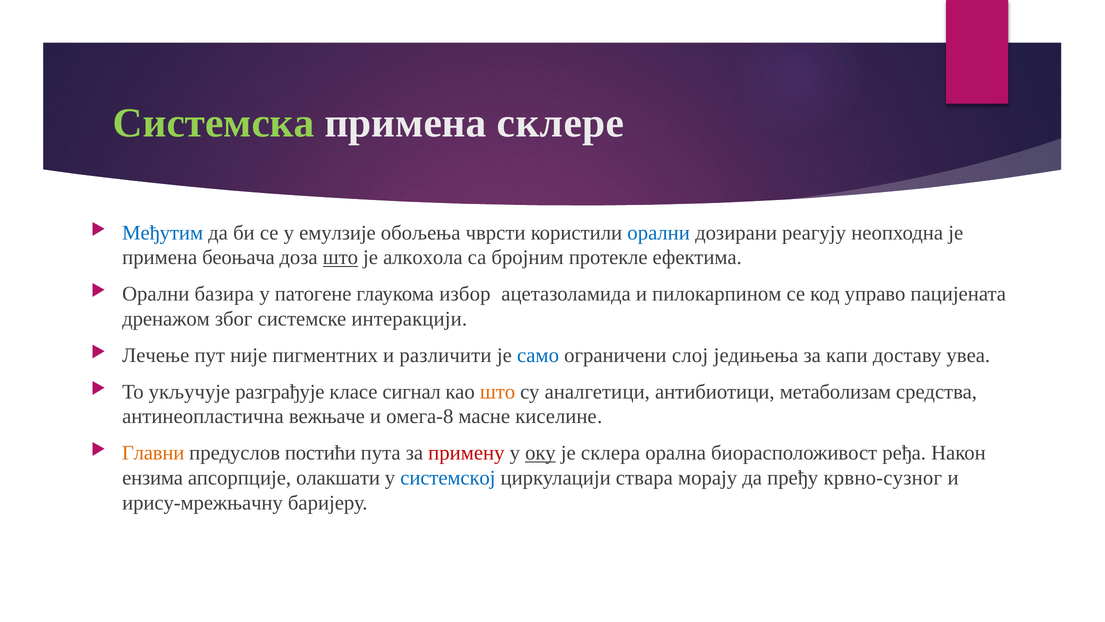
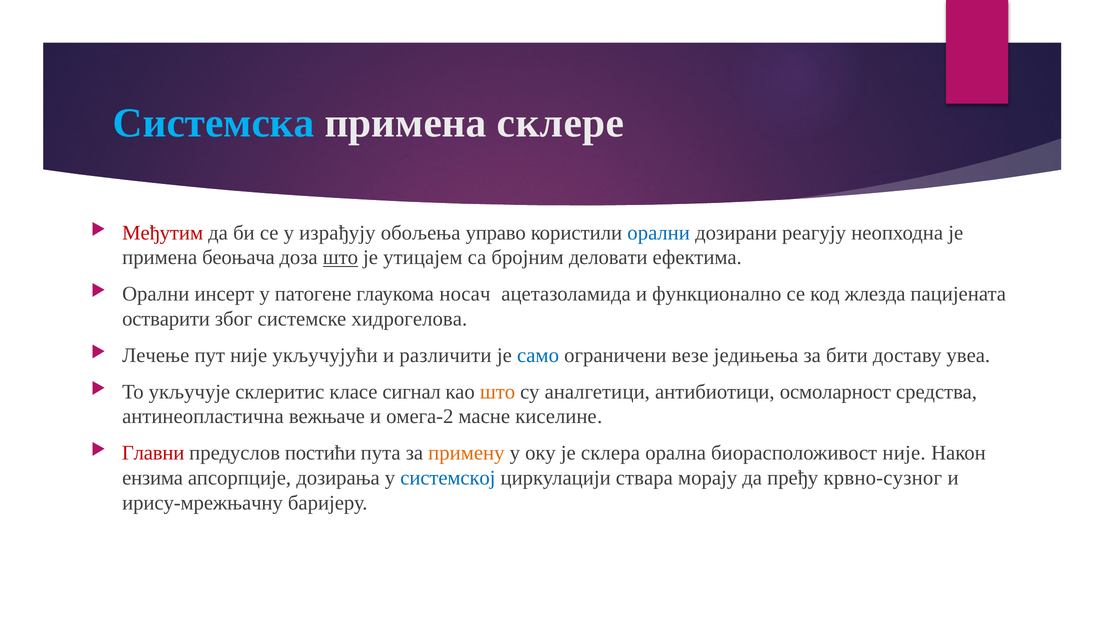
Системска colour: light green -> light blue
Међутим colour: blue -> red
емулзије: емулзије -> израђују
чврсти: чврсти -> управо
алкохола: алкохола -> утицајем
протекле: протекле -> деловати
базира: базира -> инсерт
избор: избор -> носач
пилокарпином: пилокарпином -> функционално
управо: управо -> жлезда
дренажом: дренажом -> остварити
интеракцији: интеракцији -> хидрогелова
пигментних: пигментних -> укључујући
слој: слој -> везе
капи: капи -> бити
разграђује: разграђује -> склеритис
метаболизам: метаболизам -> осмоларност
омега-8: омега-8 -> омега-2
Главни colour: orange -> red
примену colour: red -> orange
оку underline: present -> none
биорасположивост ређа: ређа -> није
олакшати: олакшати -> дозирања
